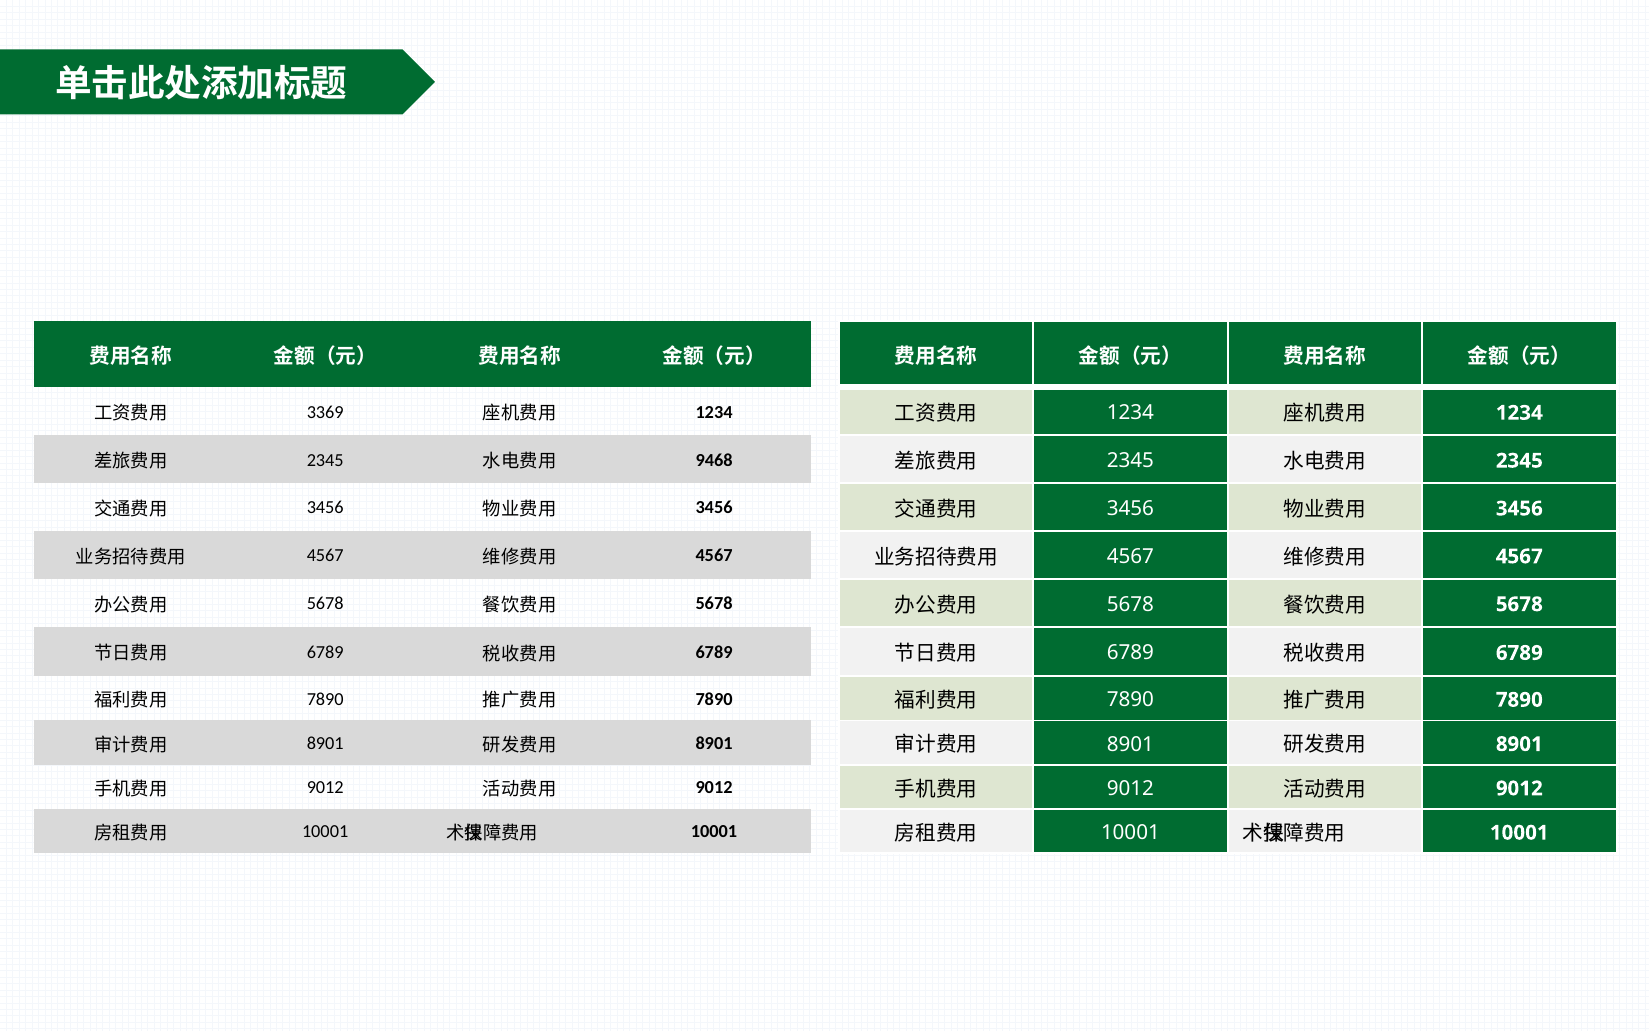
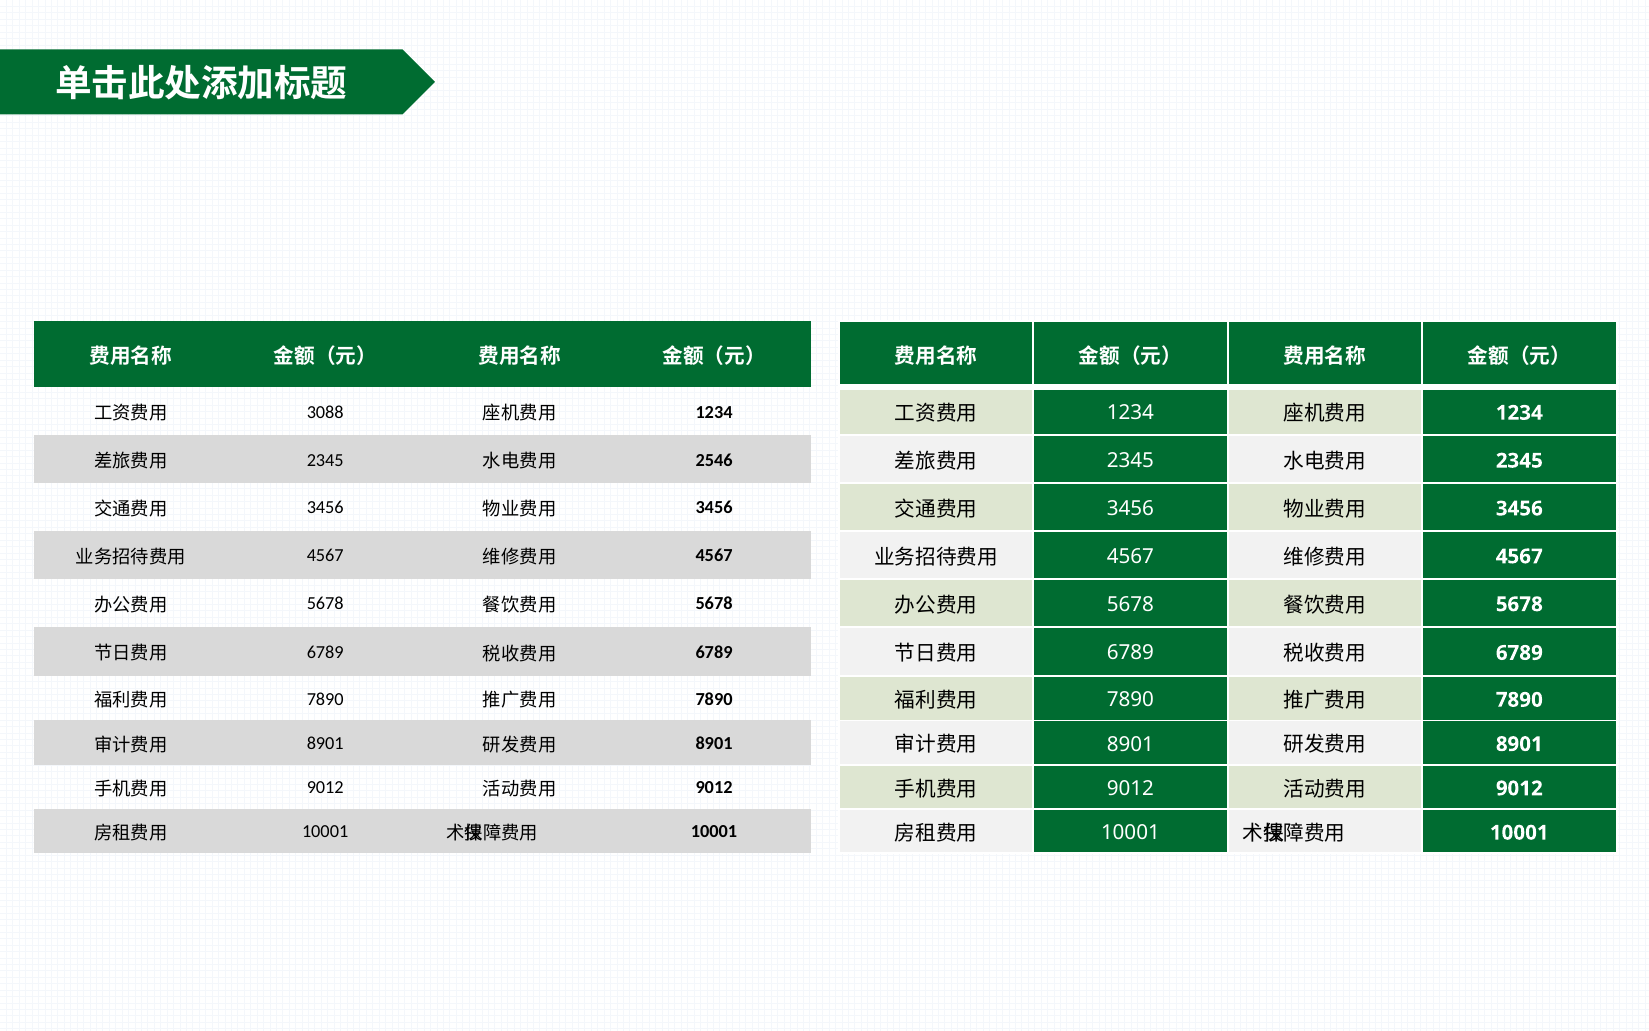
3369: 3369 -> 3088
9468: 9468 -> 2546
